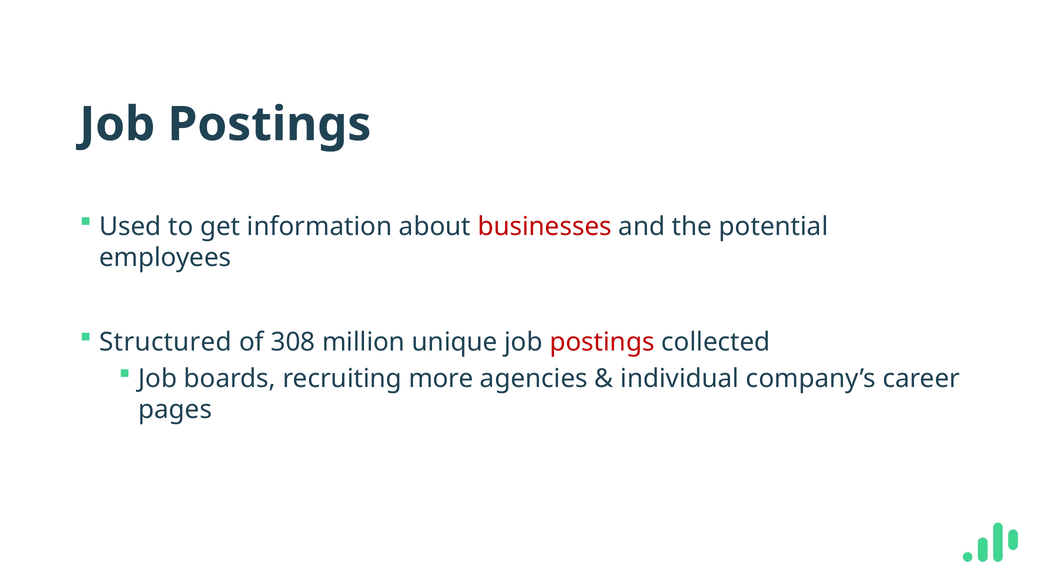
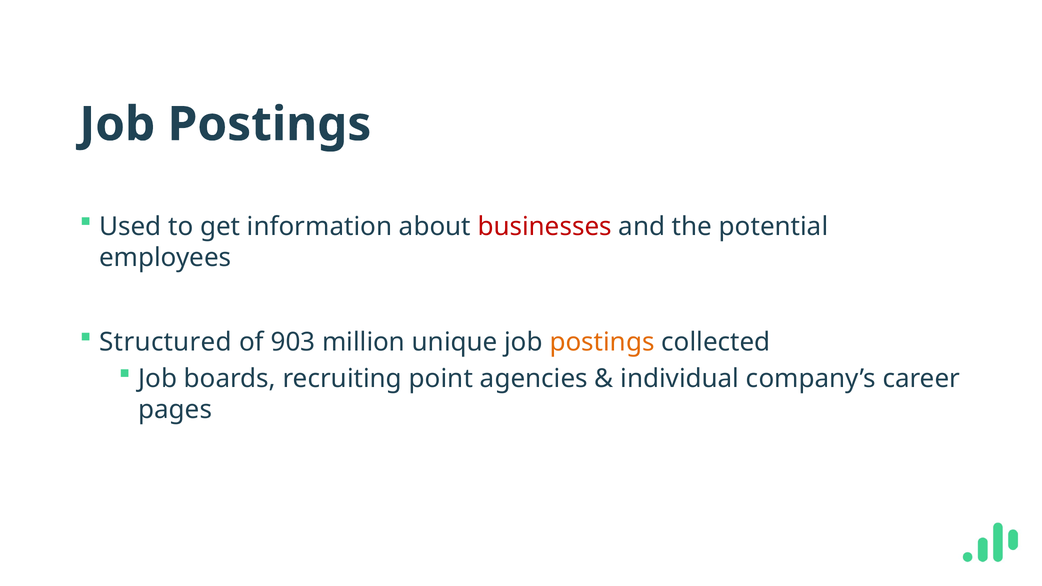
308: 308 -> 903
postings at (602, 342) colour: red -> orange
more: more -> point
